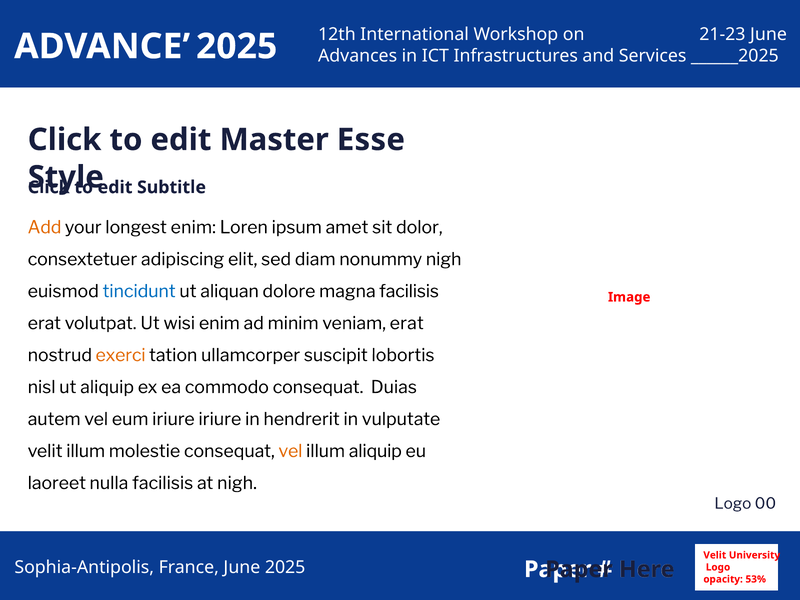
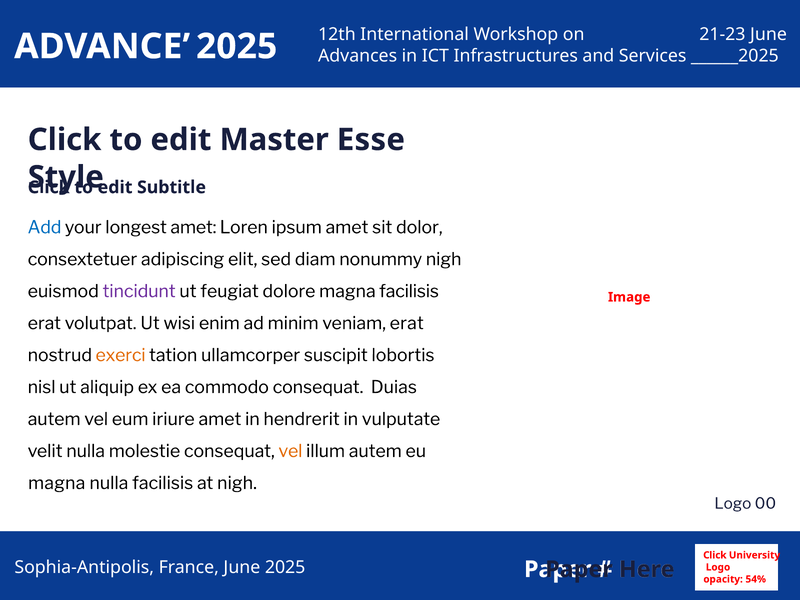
Add colour: orange -> blue
longest enim: enim -> amet
tincidunt colour: blue -> purple
aliquan: aliquan -> feugiat
iriure iriure: iriure -> amet
velit illum: illum -> nulla
illum aliquip: aliquip -> autem
laoreet at (57, 483): laoreet -> magna
Velit at (715, 555): Velit -> Click
53%: 53% -> 54%
